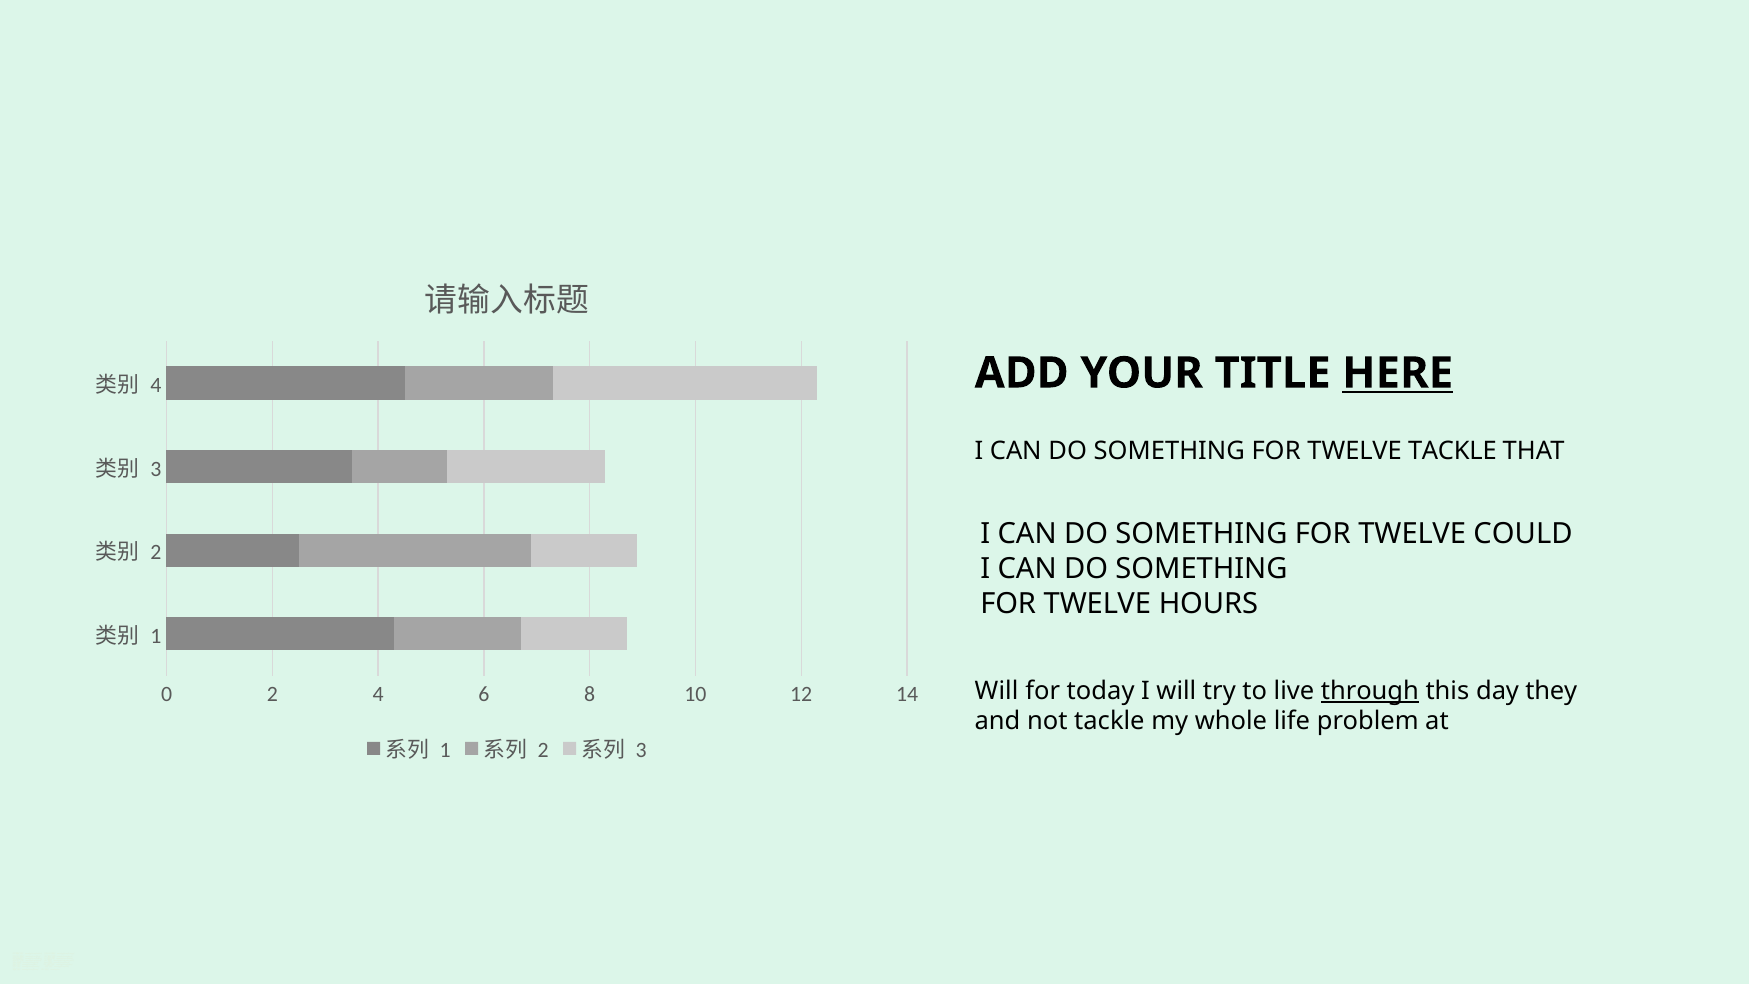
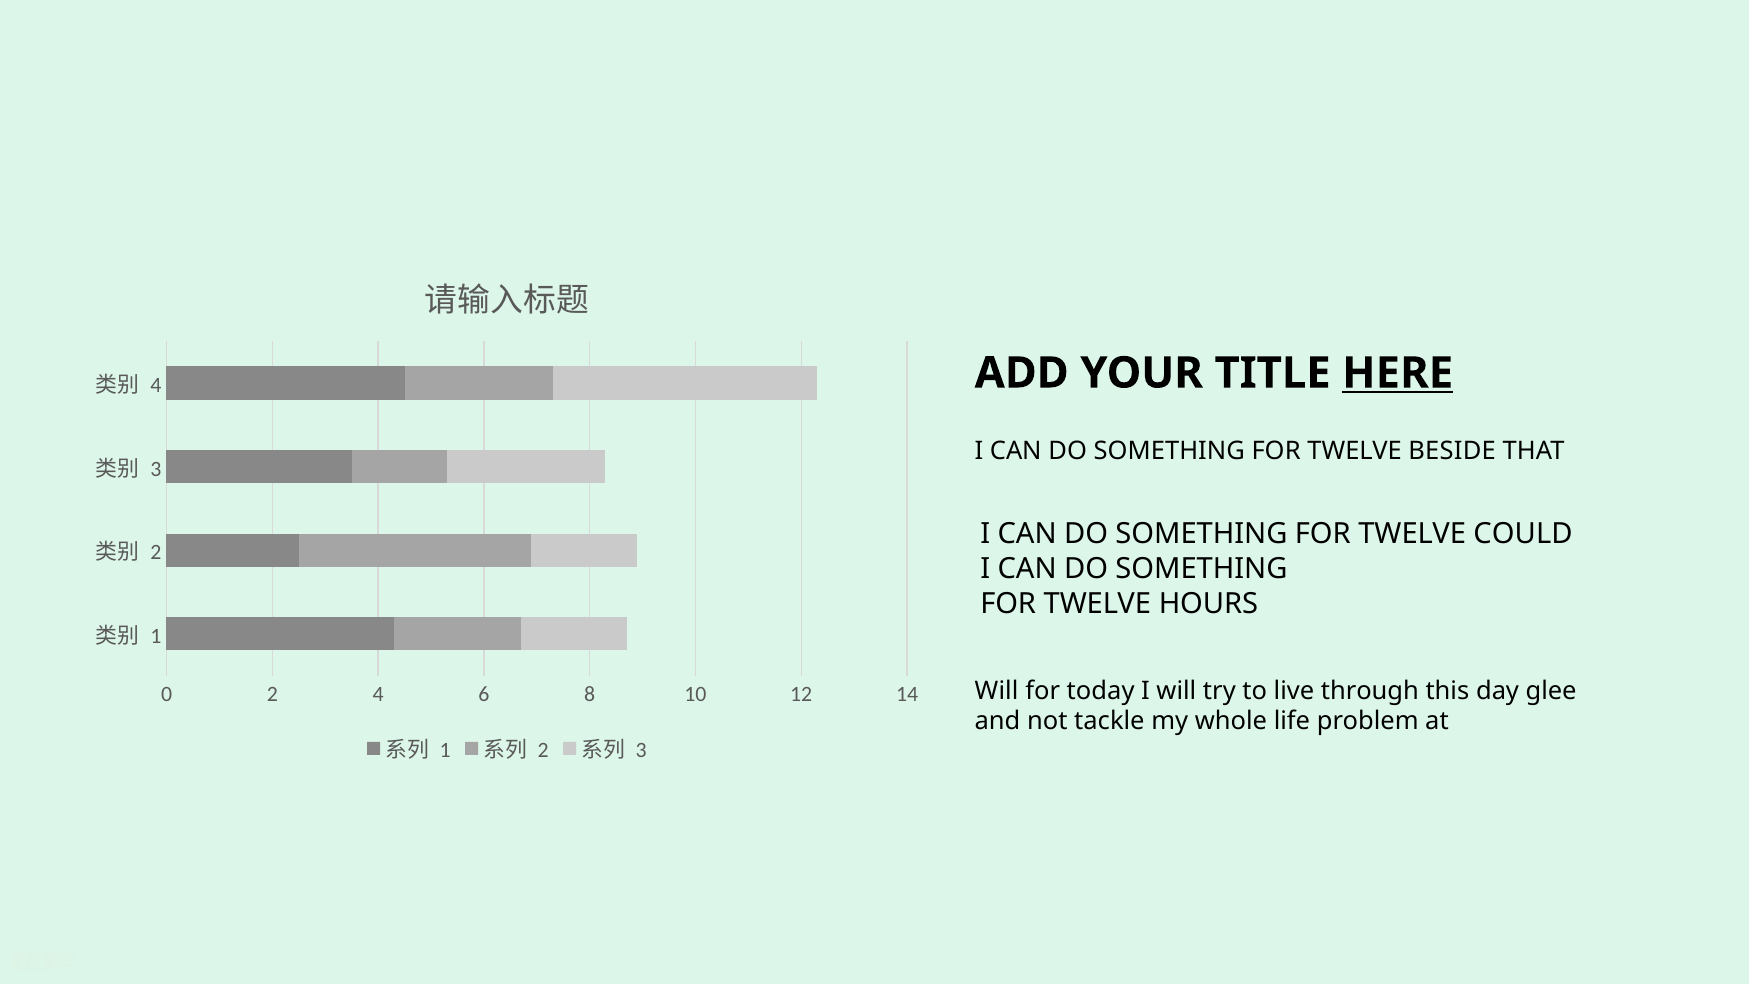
TWELVE TACKLE: TACKLE -> BESIDE
through underline: present -> none
they: they -> glee
